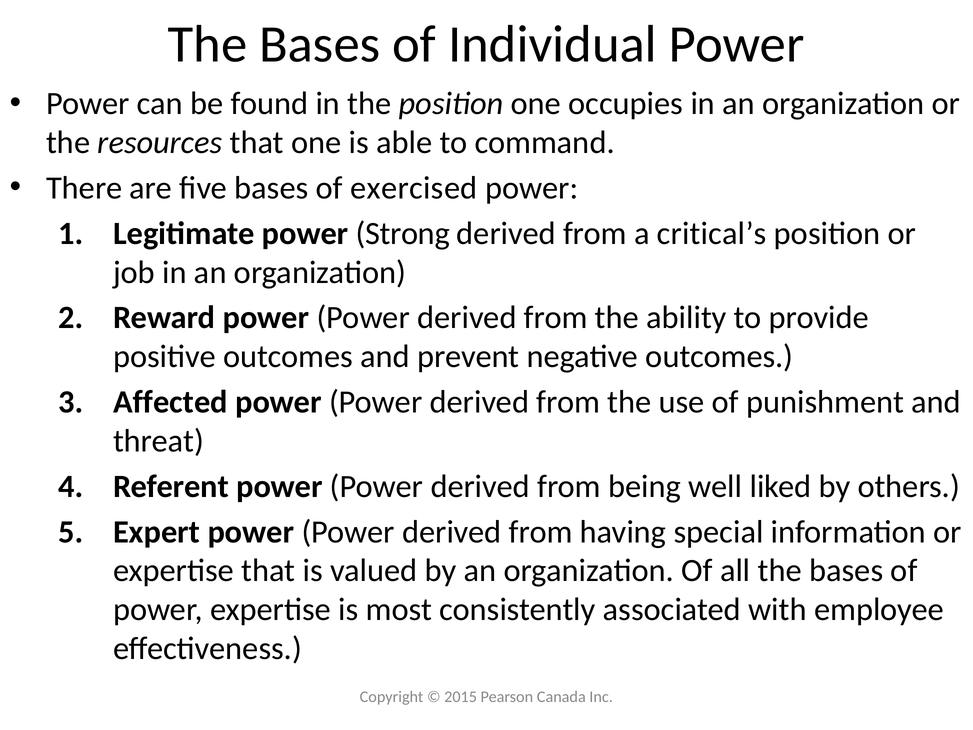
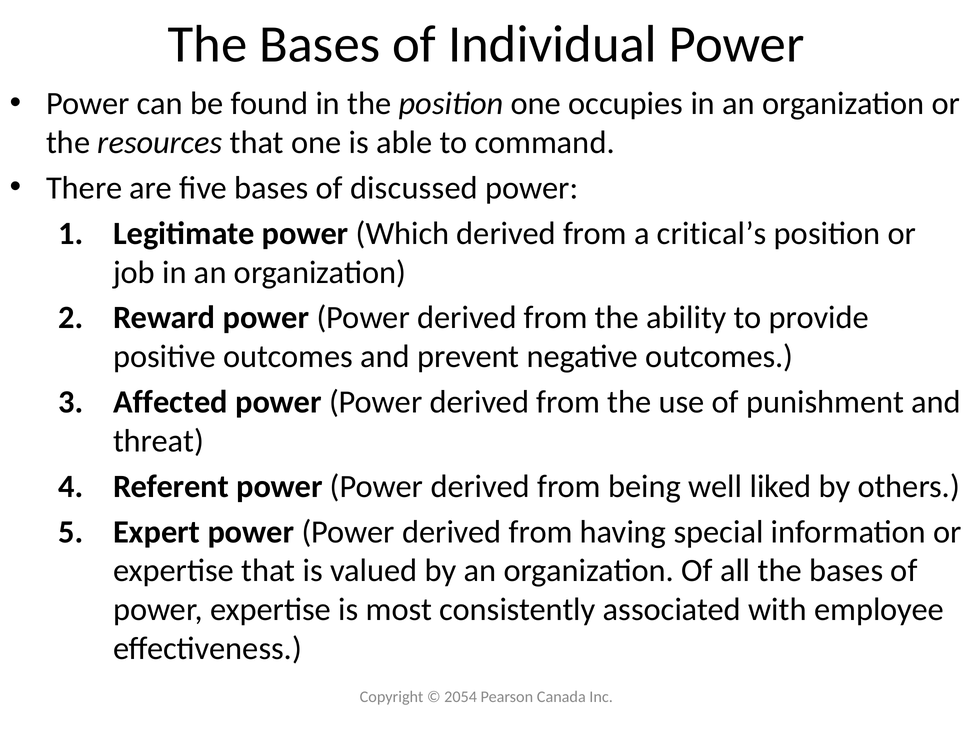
exercised: exercised -> discussed
Strong: Strong -> Which
2015: 2015 -> 2054
